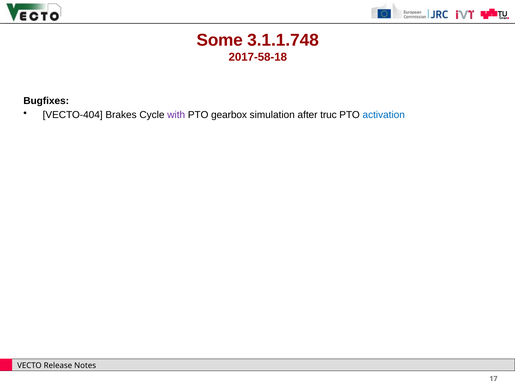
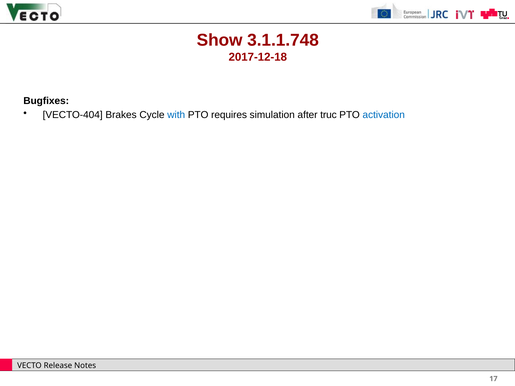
Some: Some -> Show
2017-58-18: 2017-58-18 -> 2017-12-18
with colour: purple -> blue
gearbox: gearbox -> requires
